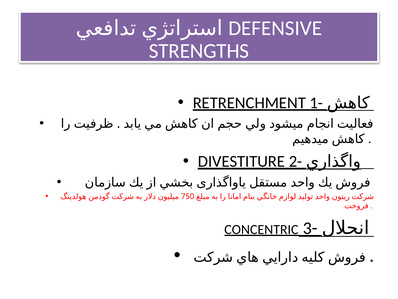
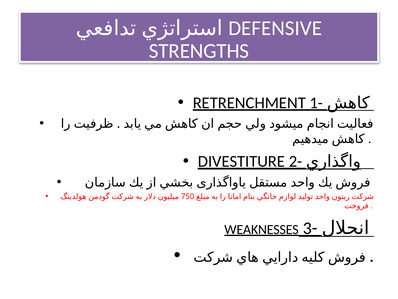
CONCENTRIC: CONCENTRIC -> WEAKNESSES
